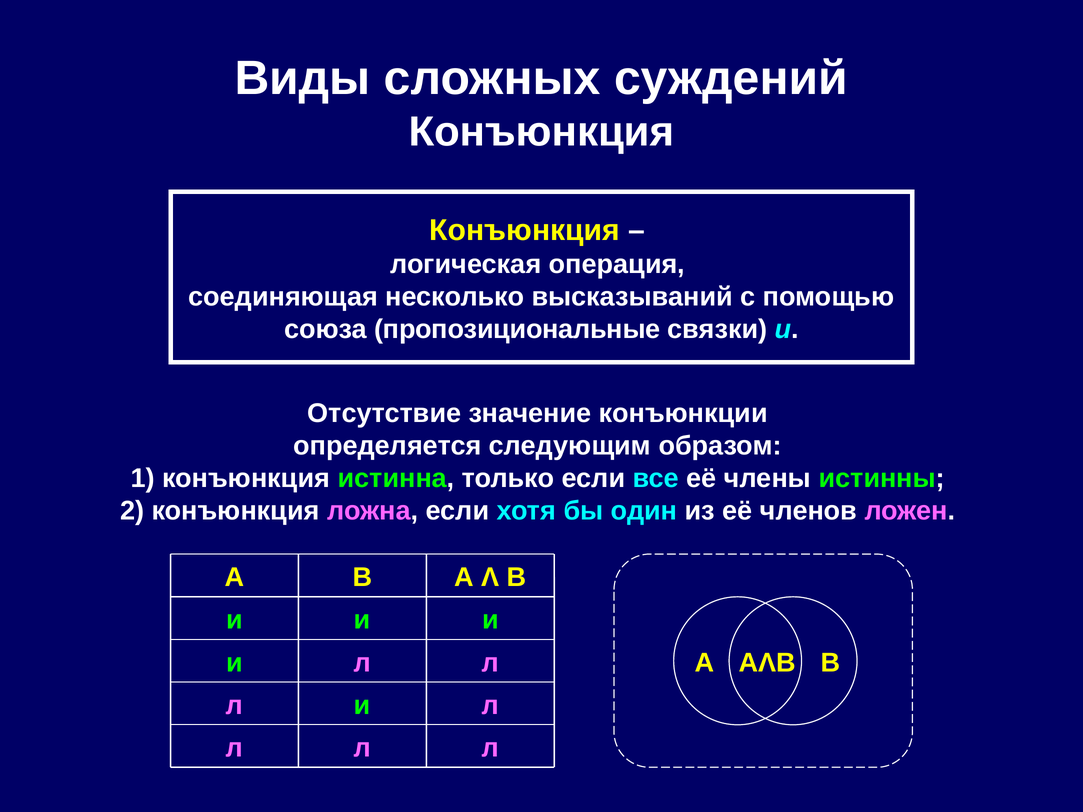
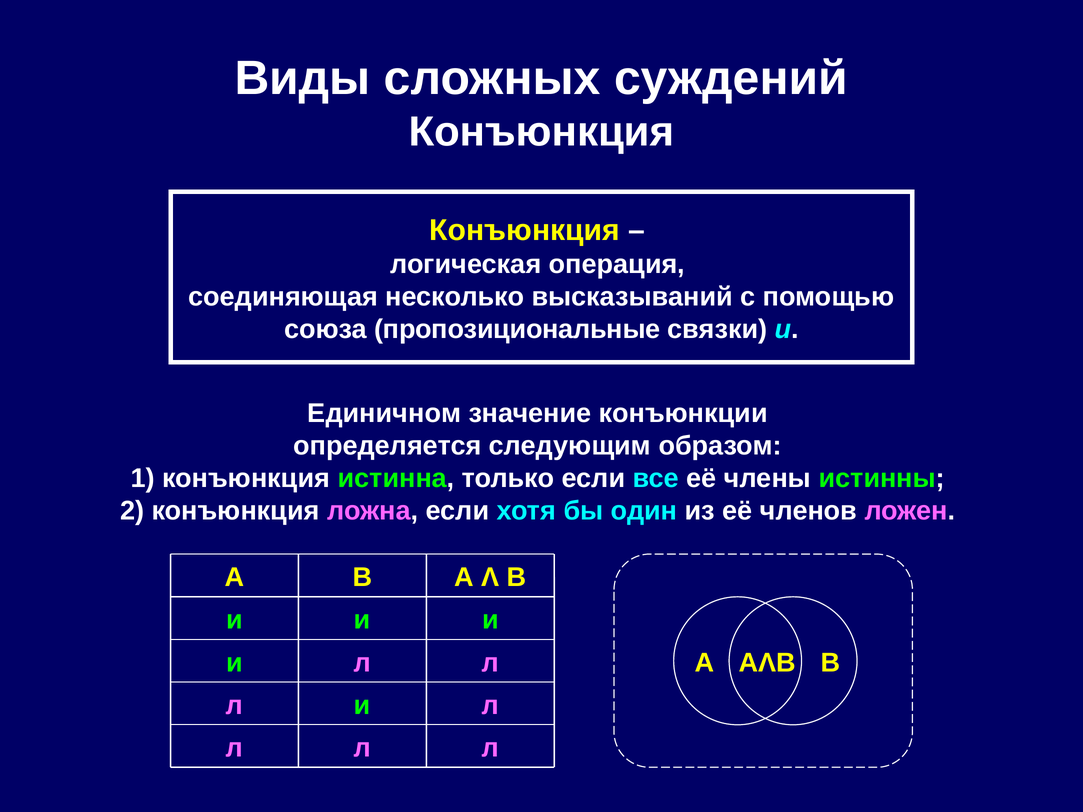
Отсутствие: Отсутствие -> Единичном
